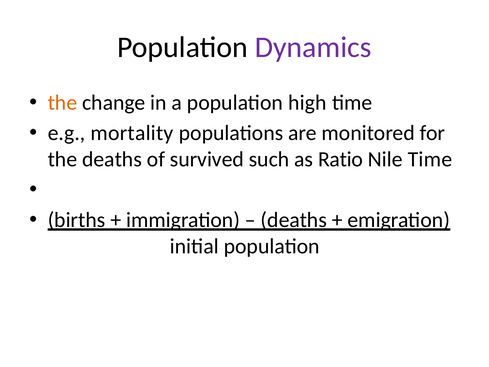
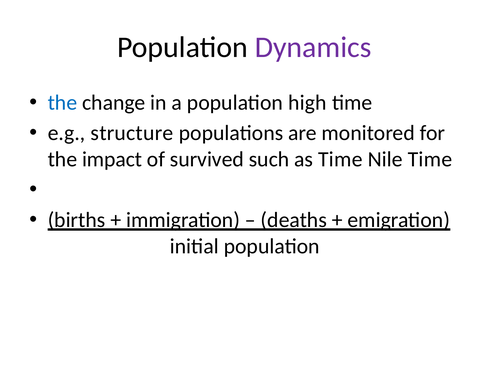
the at (62, 103) colour: orange -> blue
mortality: mortality -> structure
the deaths: deaths -> impact
as Ratio: Ratio -> Time
